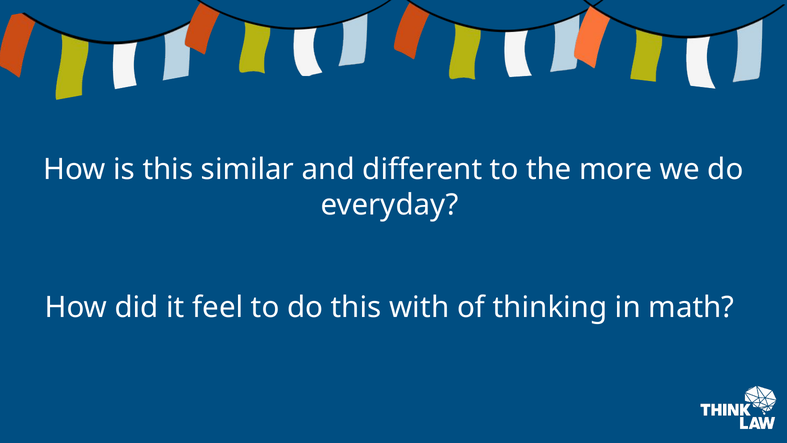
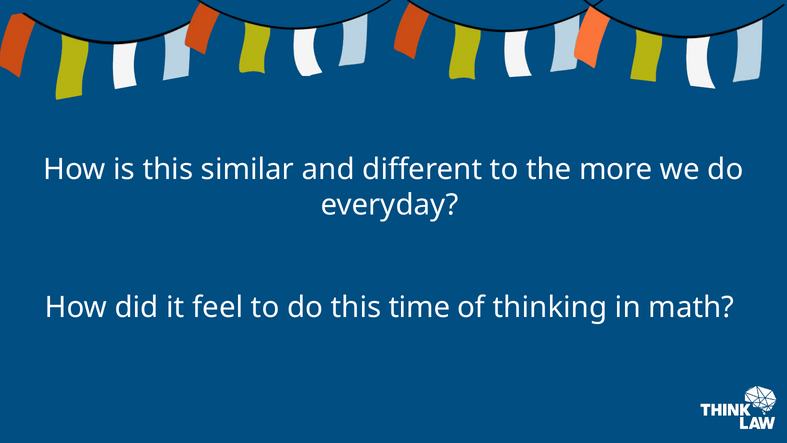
with: with -> time
